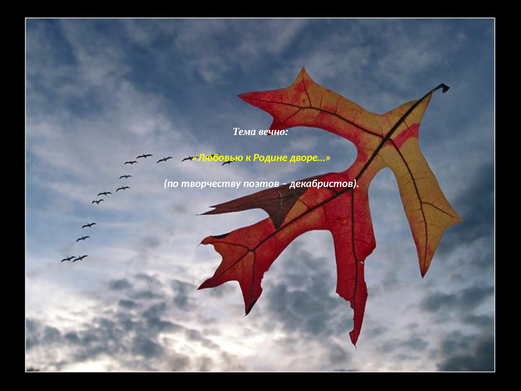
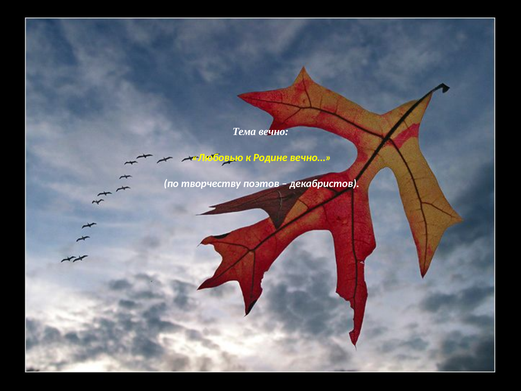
дворе…: дворе… -> вечно…
